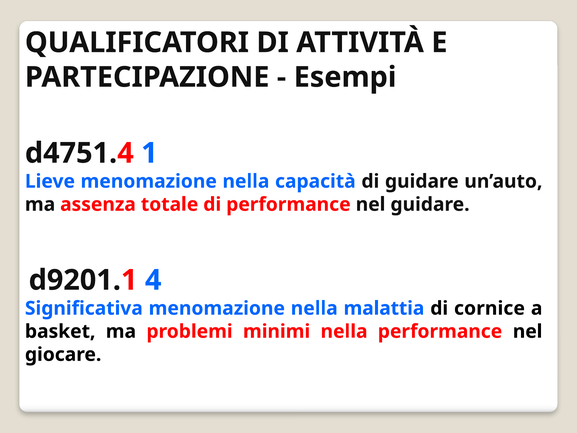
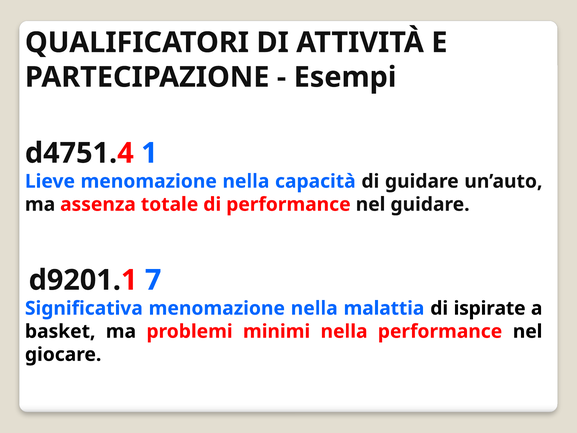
4: 4 -> 7
cornice: cornice -> ispirate
